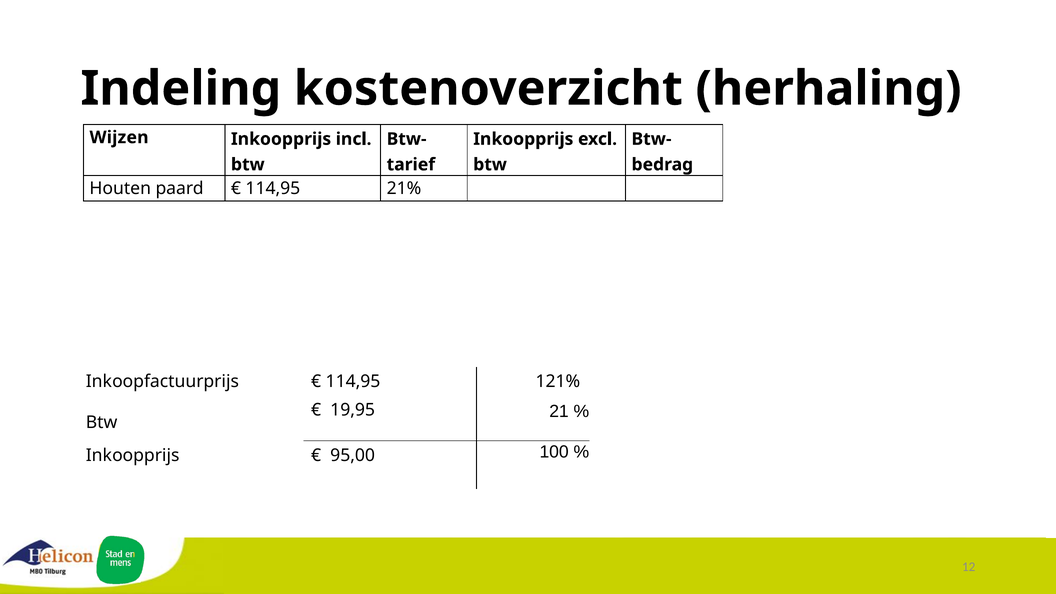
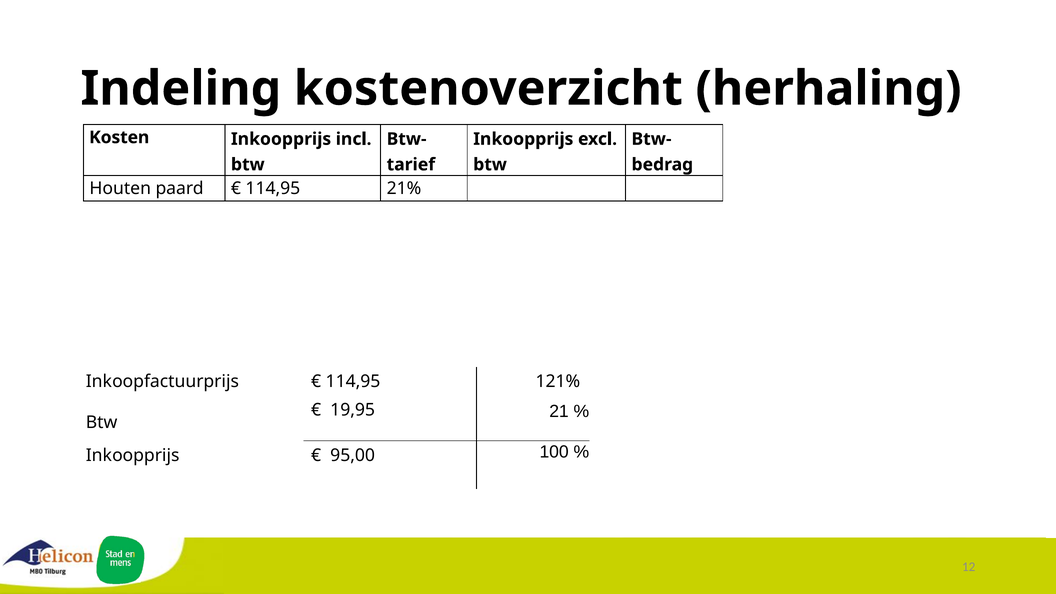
Wijzen: Wijzen -> Kosten
